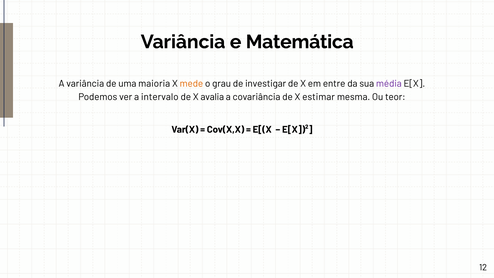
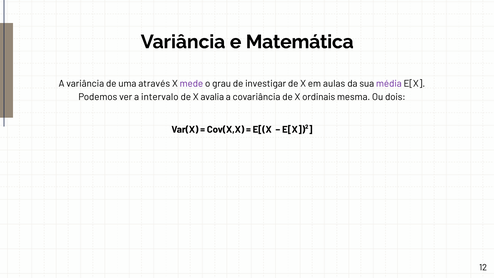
maioria: maioria -> através
mede colour: orange -> purple
entre: entre -> aulas
estimar: estimar -> ordinais
teor: teor -> dois
